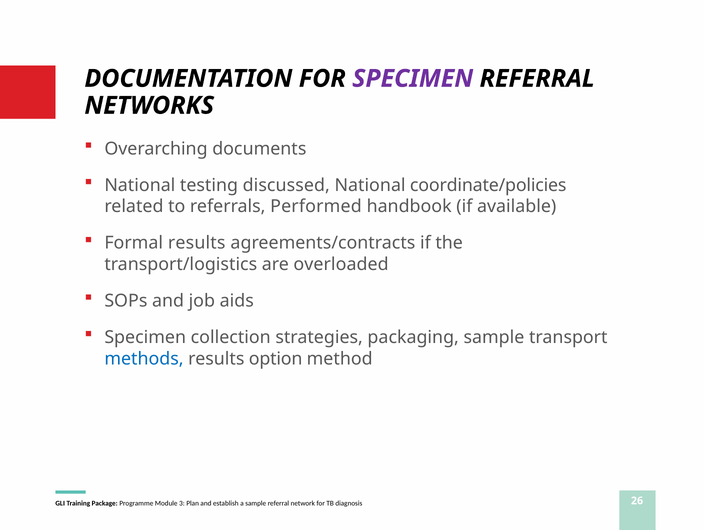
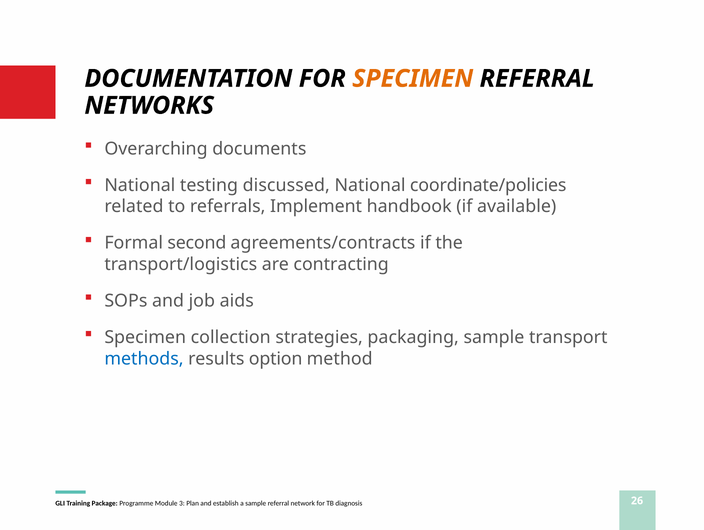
SPECIMEN at (413, 79) colour: purple -> orange
Performed: Performed -> Implement
Formal results: results -> second
overloaded: overloaded -> contracting
